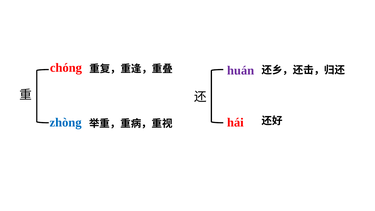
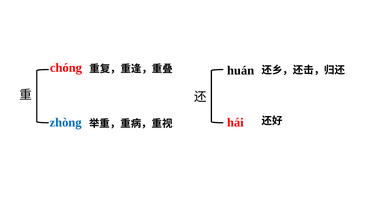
huán colour: purple -> black
